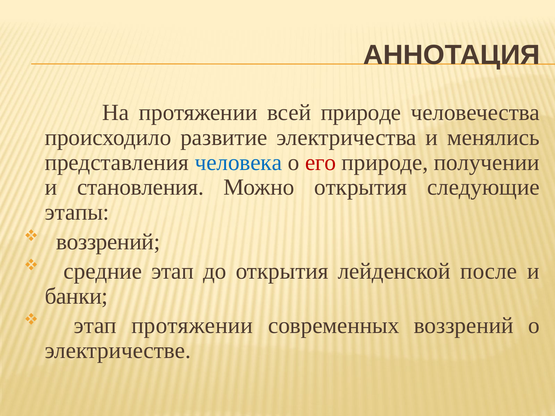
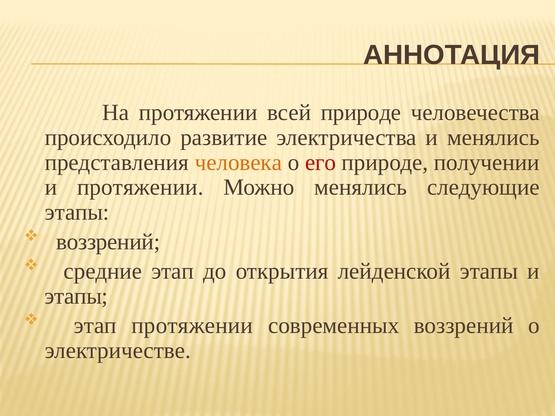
человека colour: blue -> orange
и становления: становления -> протяжении
Можно открытия: открытия -> менялись
лейденской после: после -> этапы
банки at (76, 296): банки -> этапы
